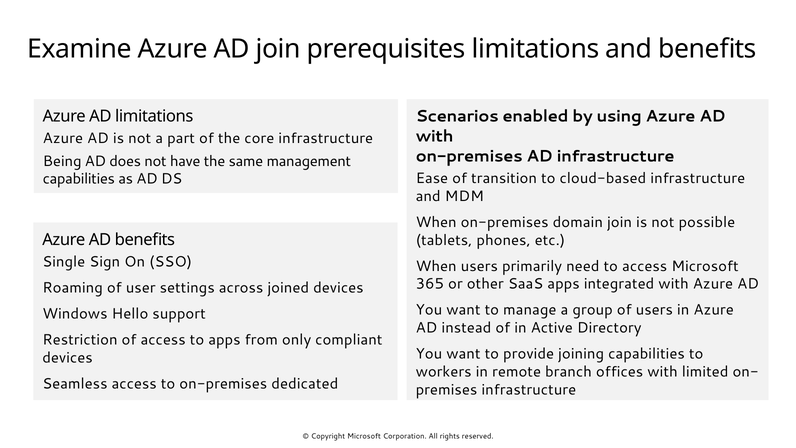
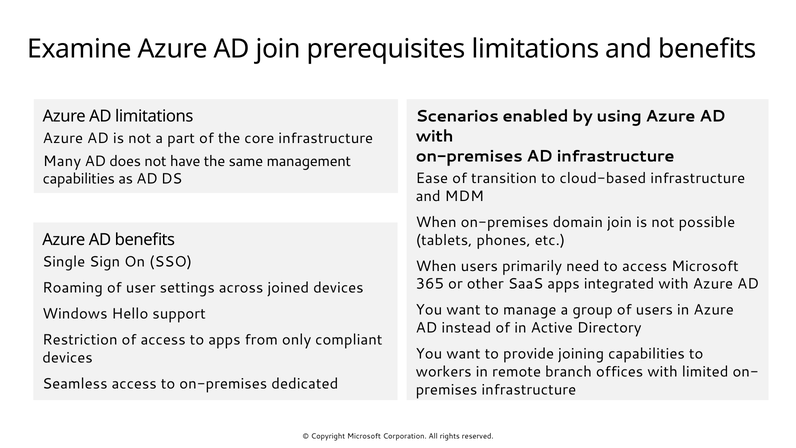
Being: Being -> Many
